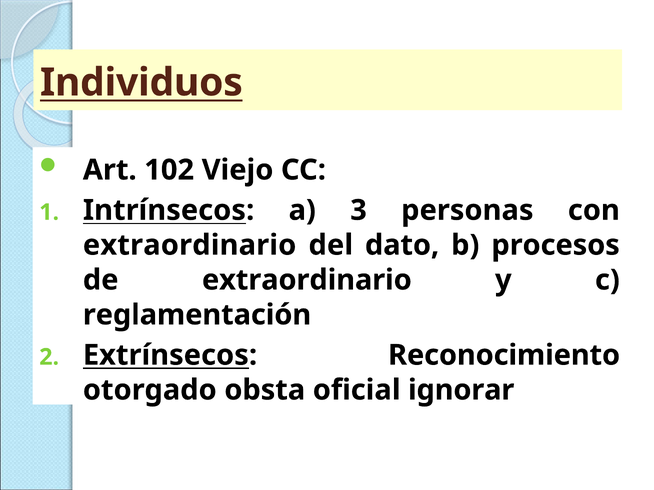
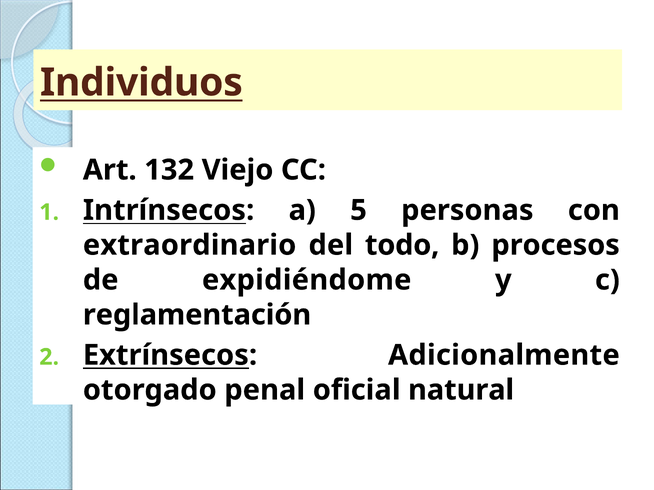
102: 102 -> 132
3: 3 -> 5
dato: dato -> todo
de extraordinario: extraordinario -> expidiéndome
Reconocimiento: Reconocimiento -> Adicionalmente
obsta: obsta -> penal
ignorar: ignorar -> natural
